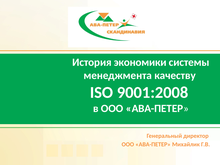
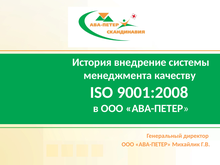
экономики: экономики -> внедрение
